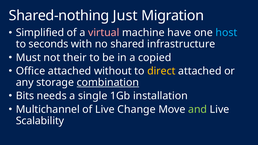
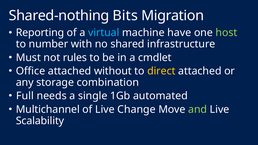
Just: Just -> Bits
Simplified: Simplified -> Reporting
virtual colour: pink -> light blue
host colour: light blue -> light green
seconds: seconds -> number
their: their -> rules
copied: copied -> cmdlet
combination underline: present -> none
Bits: Bits -> Full
installation: installation -> automated
